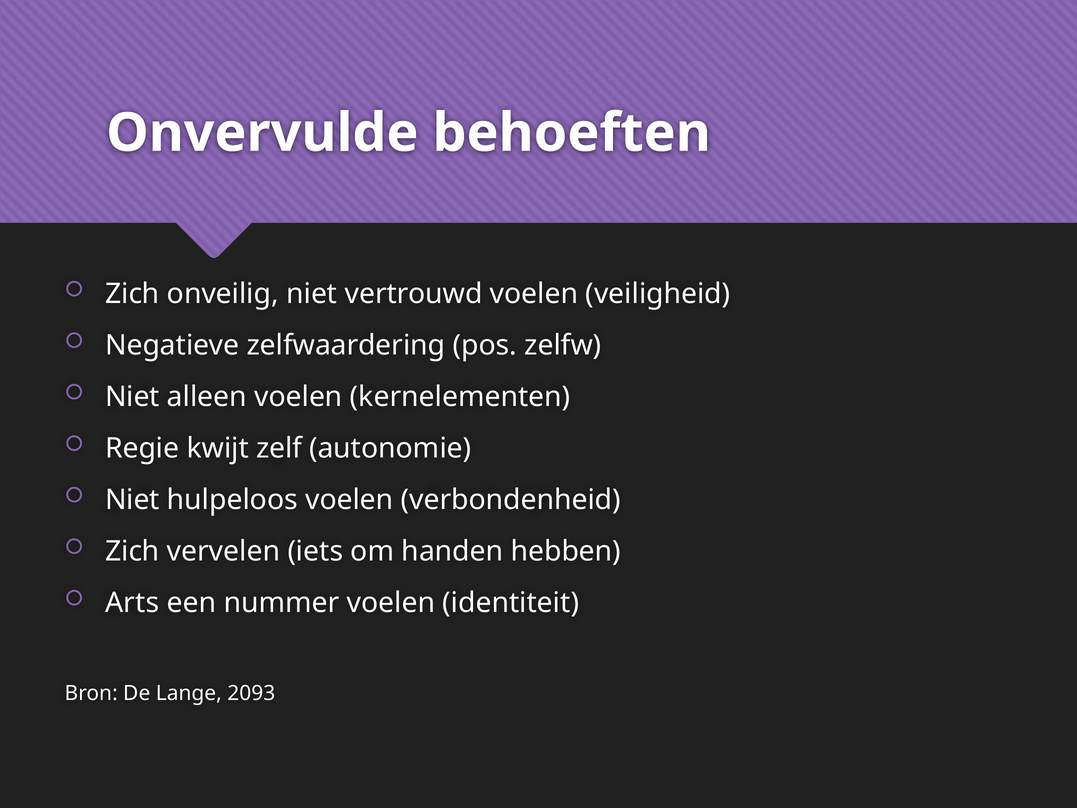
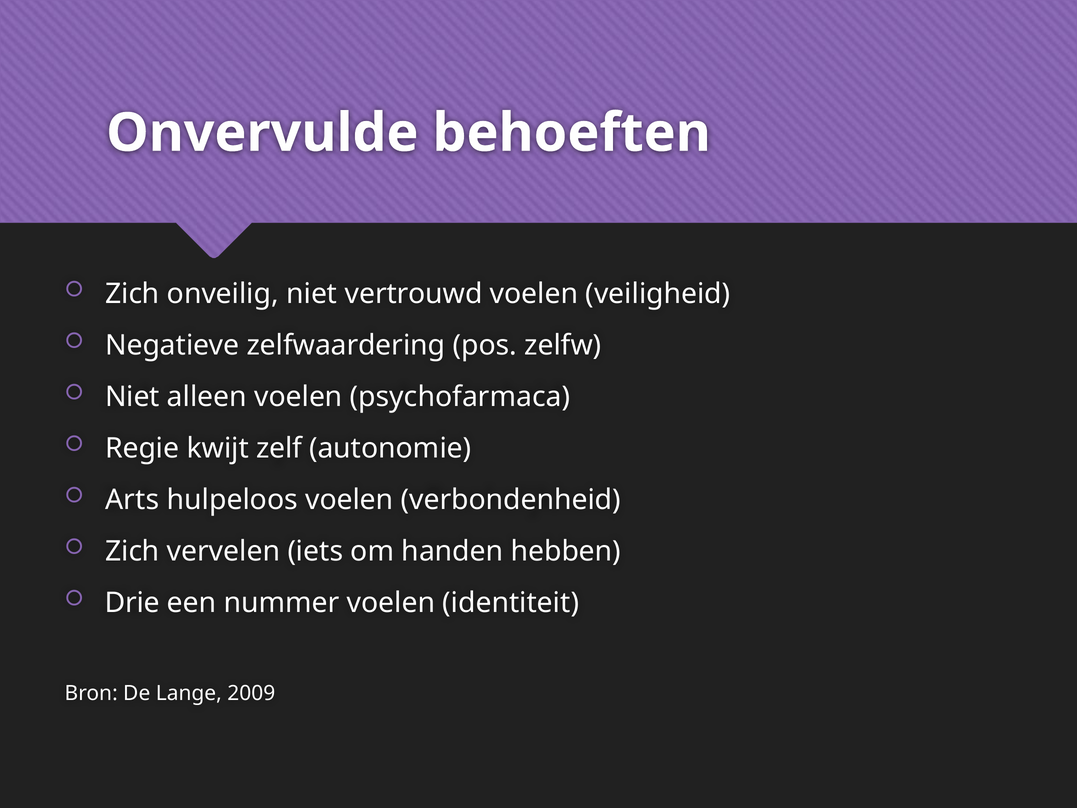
kernelementen: kernelementen -> psychofarmaca
Niet at (132, 500): Niet -> Arts
Arts: Arts -> Drie
2093: 2093 -> 2009
